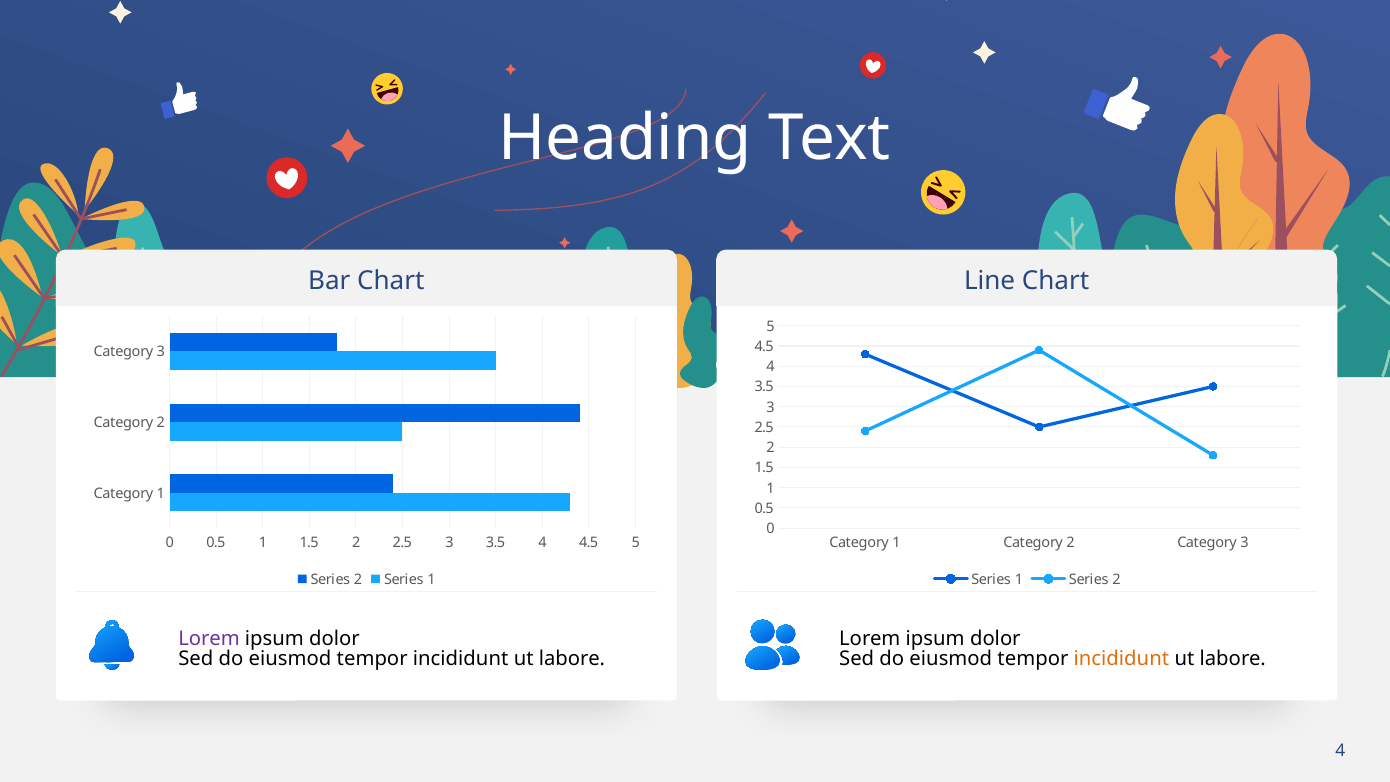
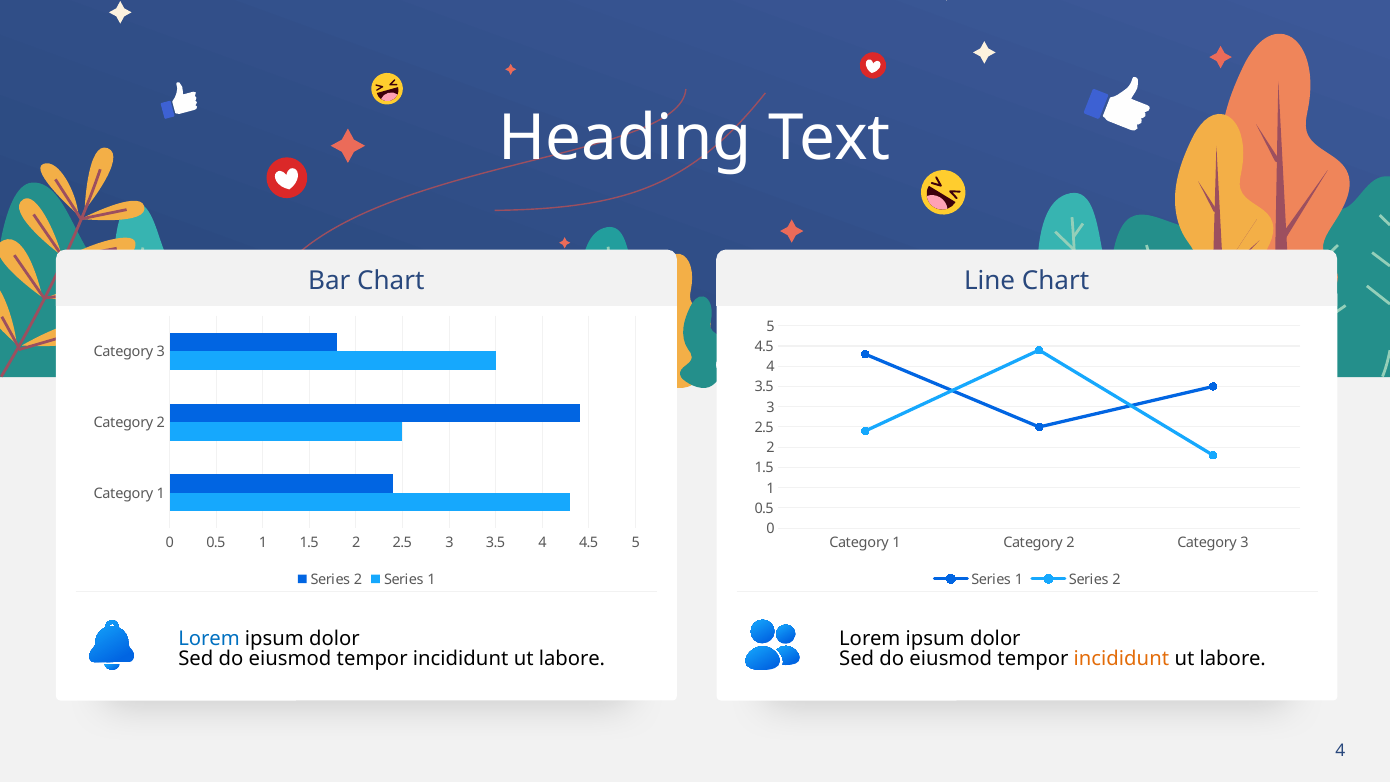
Lorem at (209, 639) colour: purple -> blue
